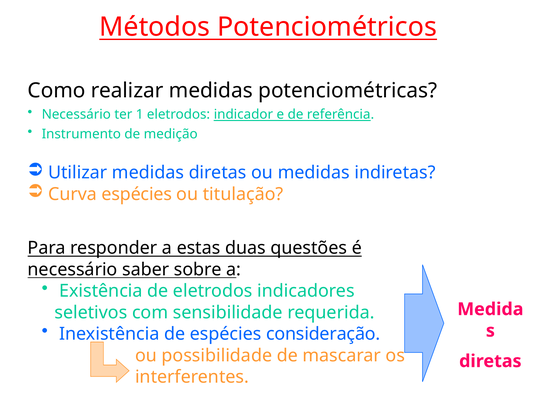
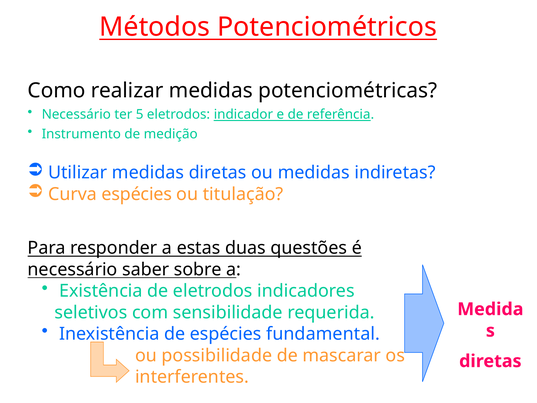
1: 1 -> 5
consideração: consideração -> fundamental
